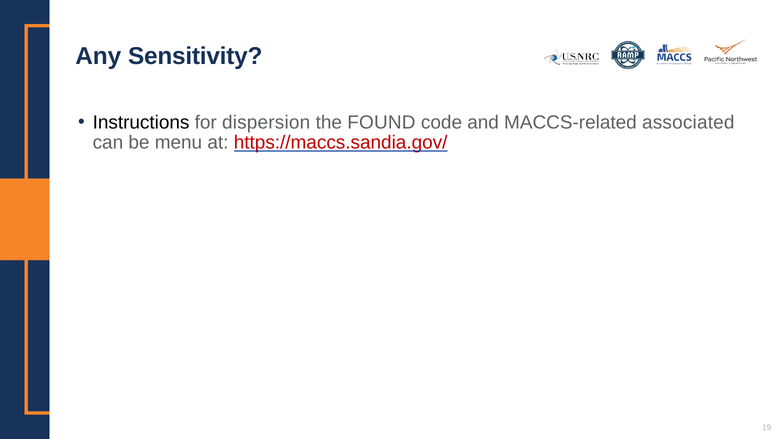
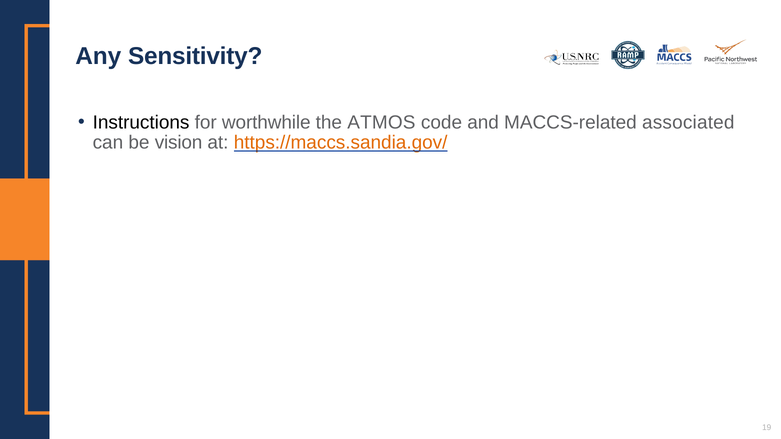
dispersion: dispersion -> worthwhile
FOUND: FOUND -> ATMOS
menu: menu -> vision
https://maccs.sandia.gov/ colour: red -> orange
